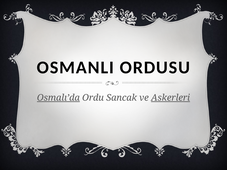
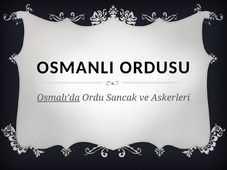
Askerleri underline: present -> none
